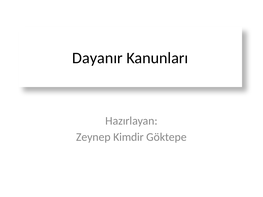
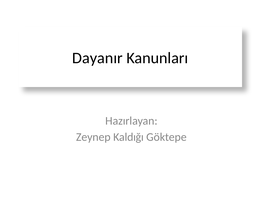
Kimdir: Kimdir -> Kaldığı
